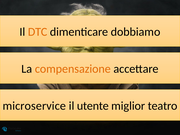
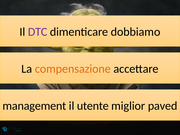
DTC colour: orange -> purple
microservice: microservice -> management
teatro: teatro -> paved
